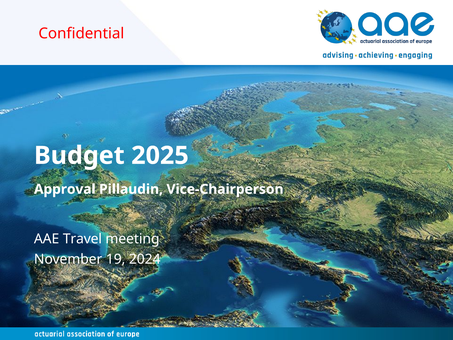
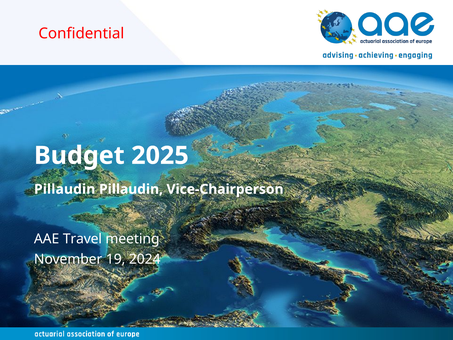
Approval at (65, 189): Approval -> Pillaudin
